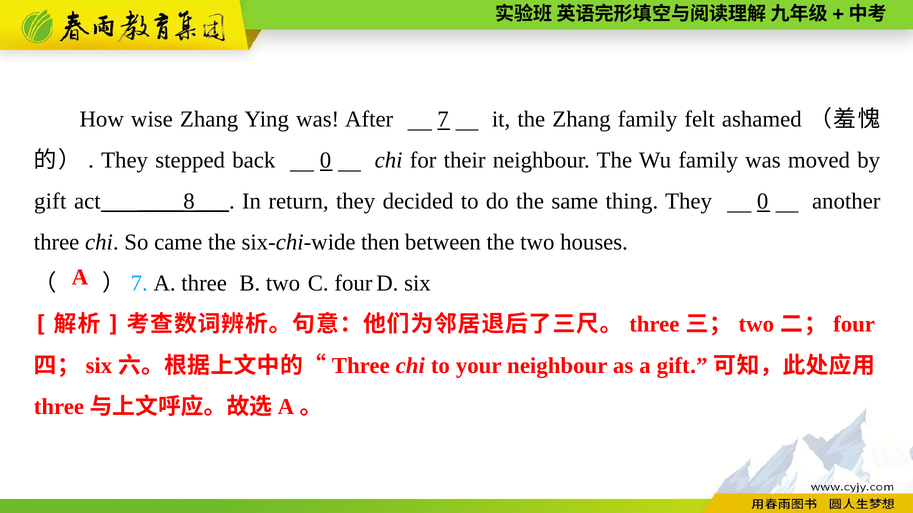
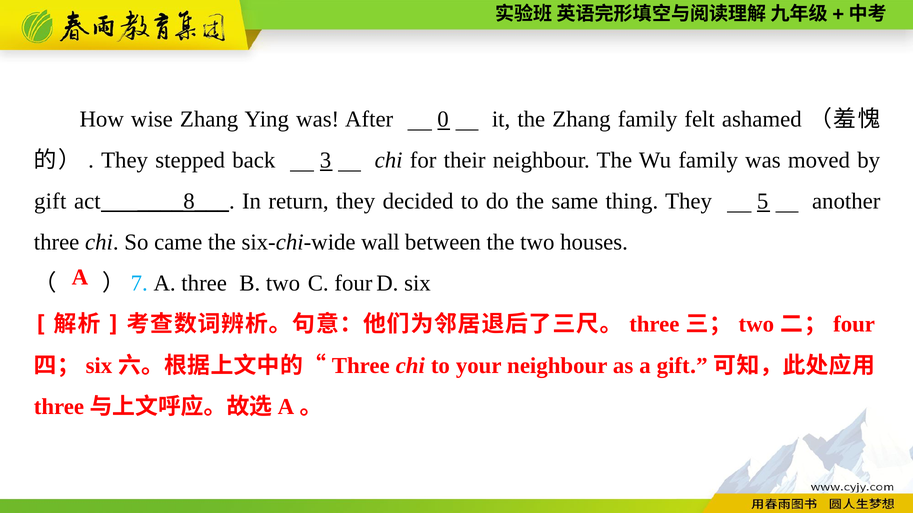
7: 7 -> 0
back 0: 0 -> 3
They 0: 0 -> 5
then: then -> wall
